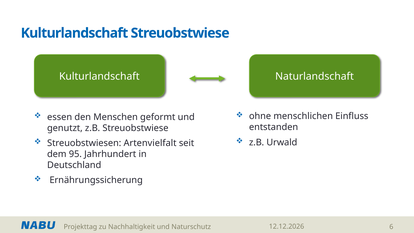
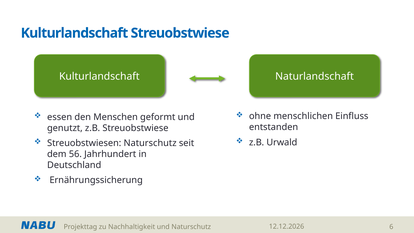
Streuobstwiesen Artenvielfalt: Artenvielfalt -> Naturschutz
95: 95 -> 56
